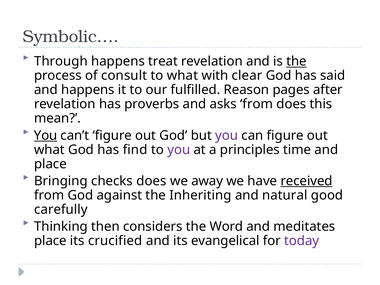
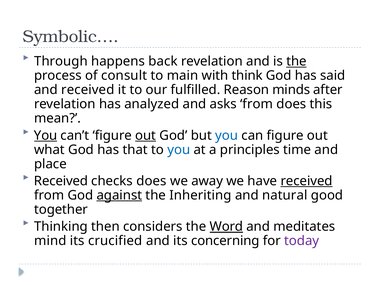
treat: treat -> back
to what: what -> main
clear: clear -> think
and happens: happens -> received
pages: pages -> minds
proverbs: proverbs -> analyzed
out at (146, 135) underline: none -> present
you at (227, 135) colour: purple -> blue
find: find -> that
you at (179, 150) colour: purple -> blue
Bringing at (61, 181): Bringing -> Received
against underline: none -> present
carefully: carefully -> together
Word underline: none -> present
place at (50, 241): place -> mind
evangelical: evangelical -> concerning
